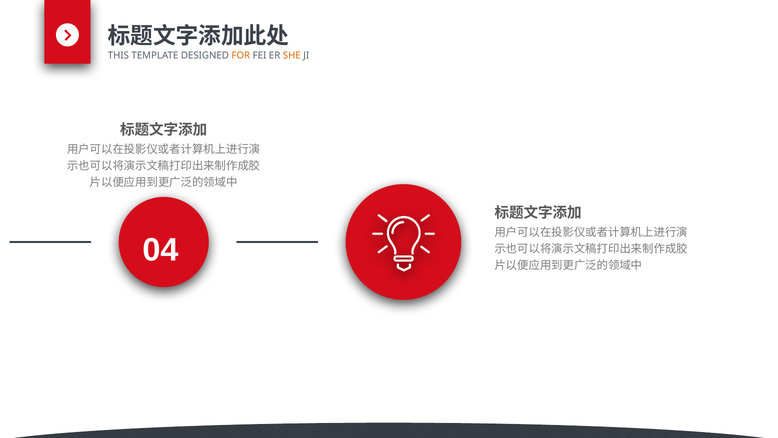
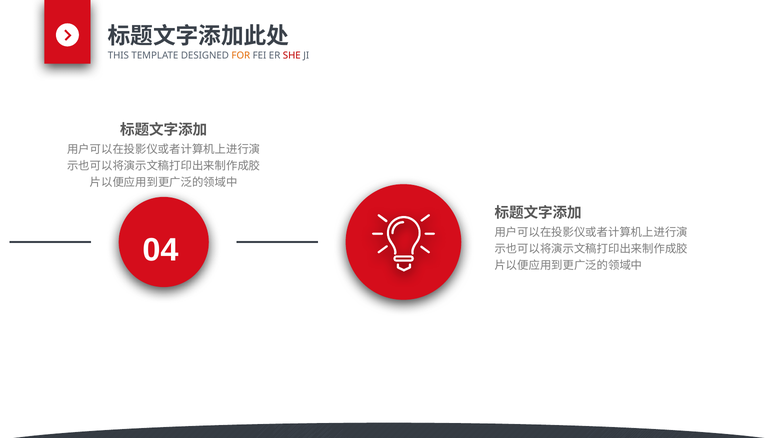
SHE colour: orange -> red
